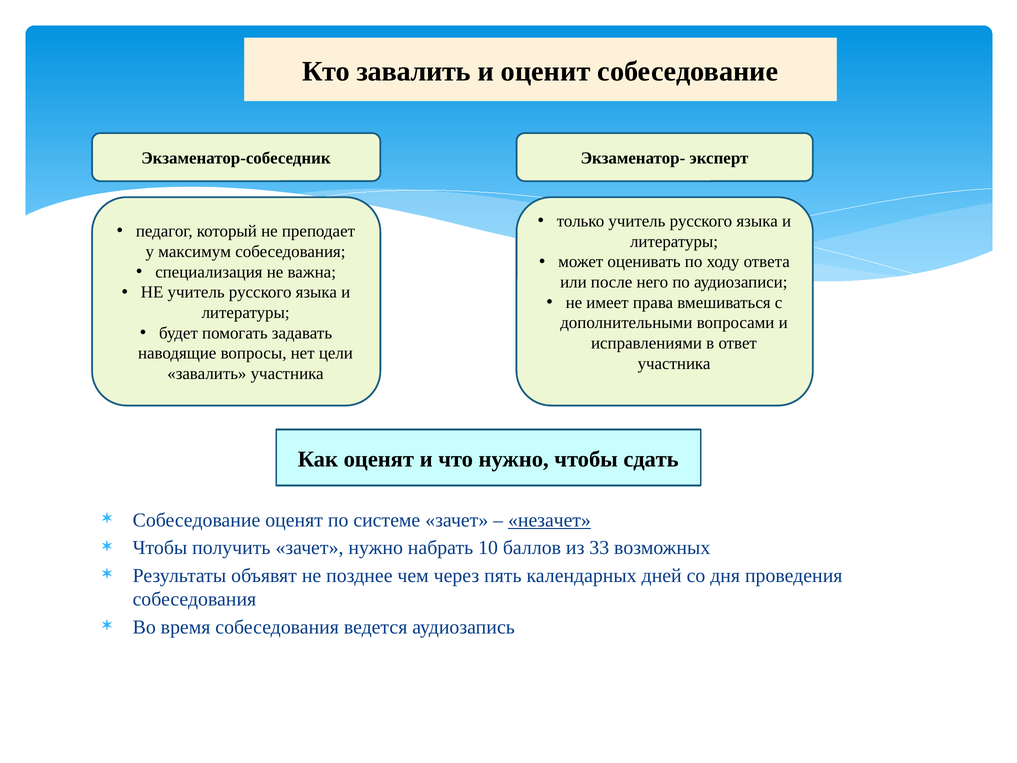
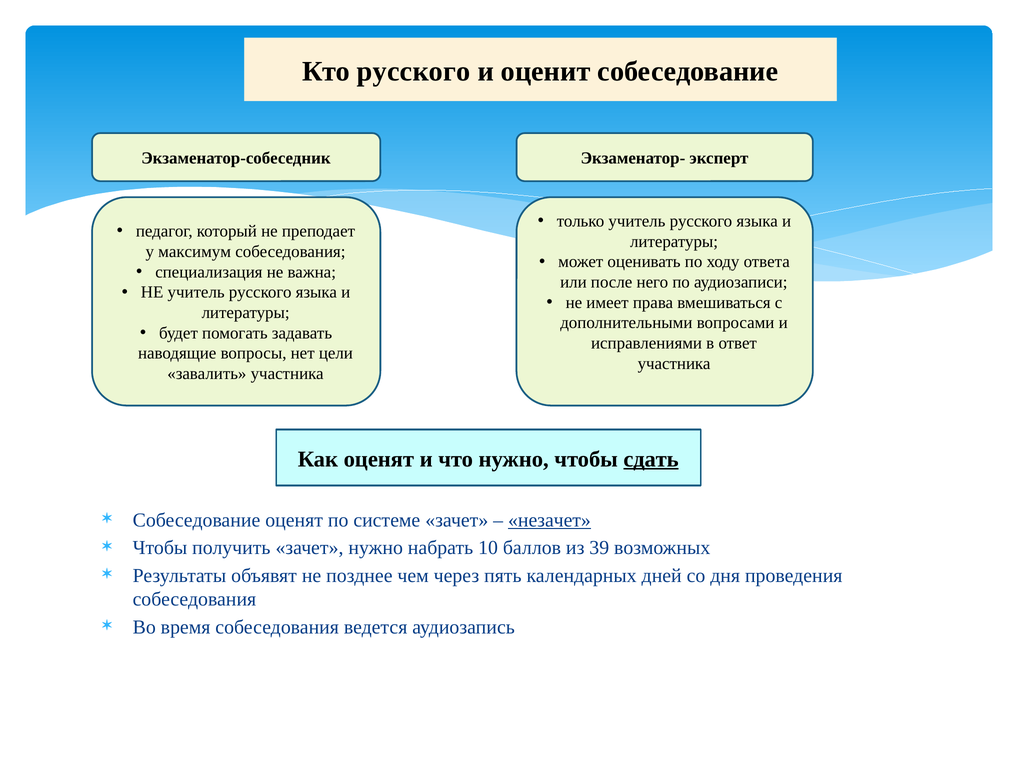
Кто завалить: завалить -> русского
сдать underline: none -> present
33: 33 -> 39
